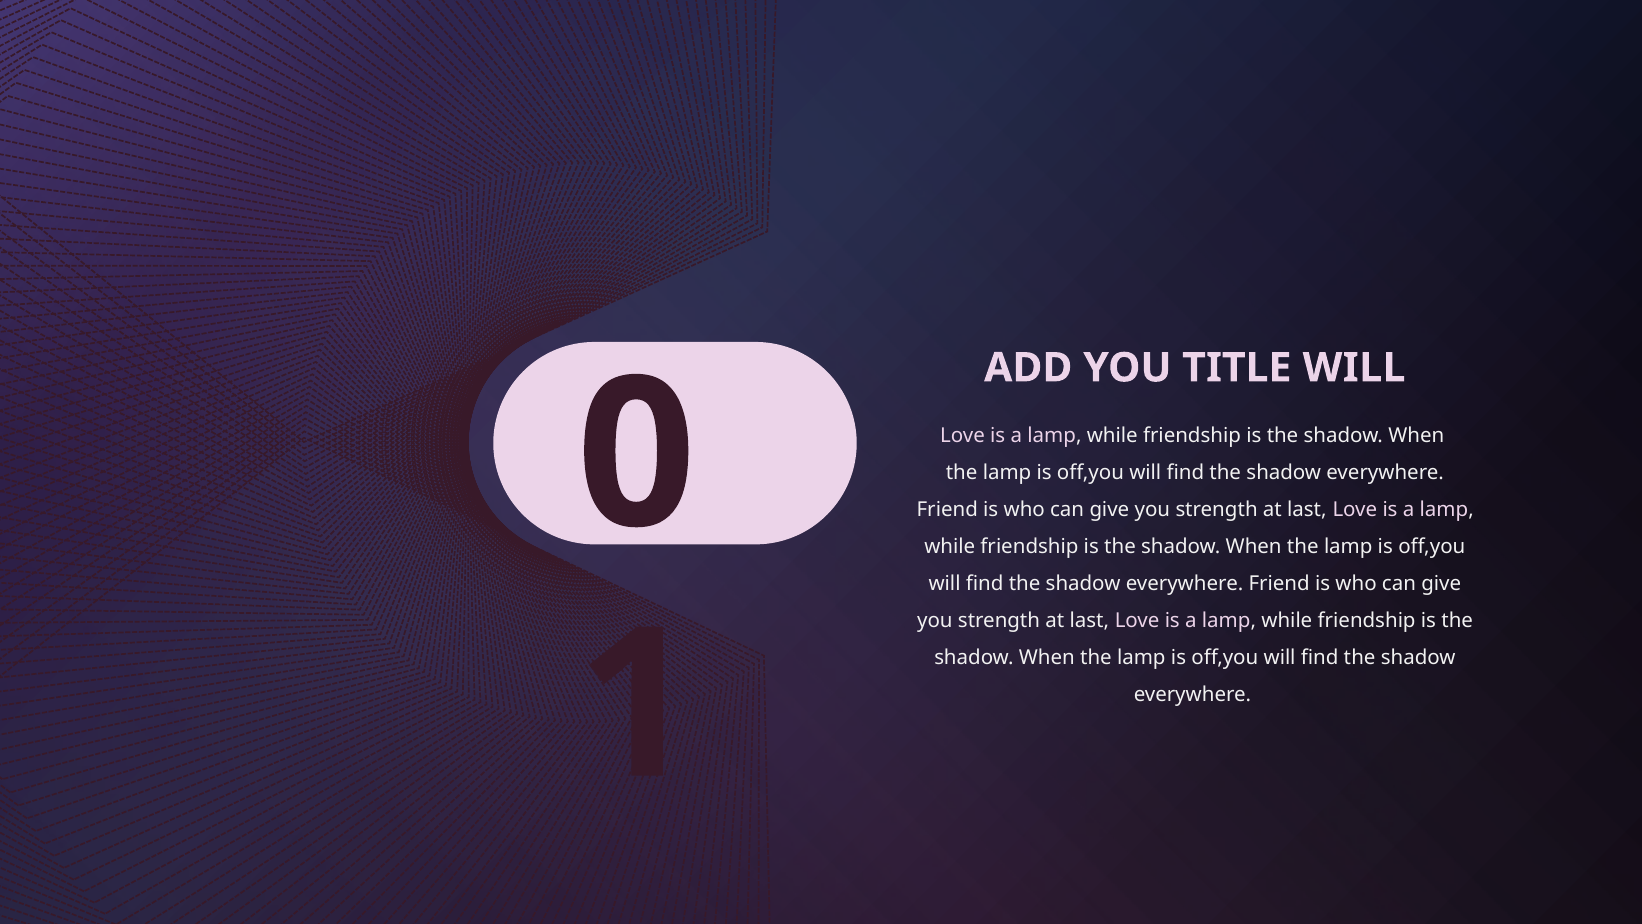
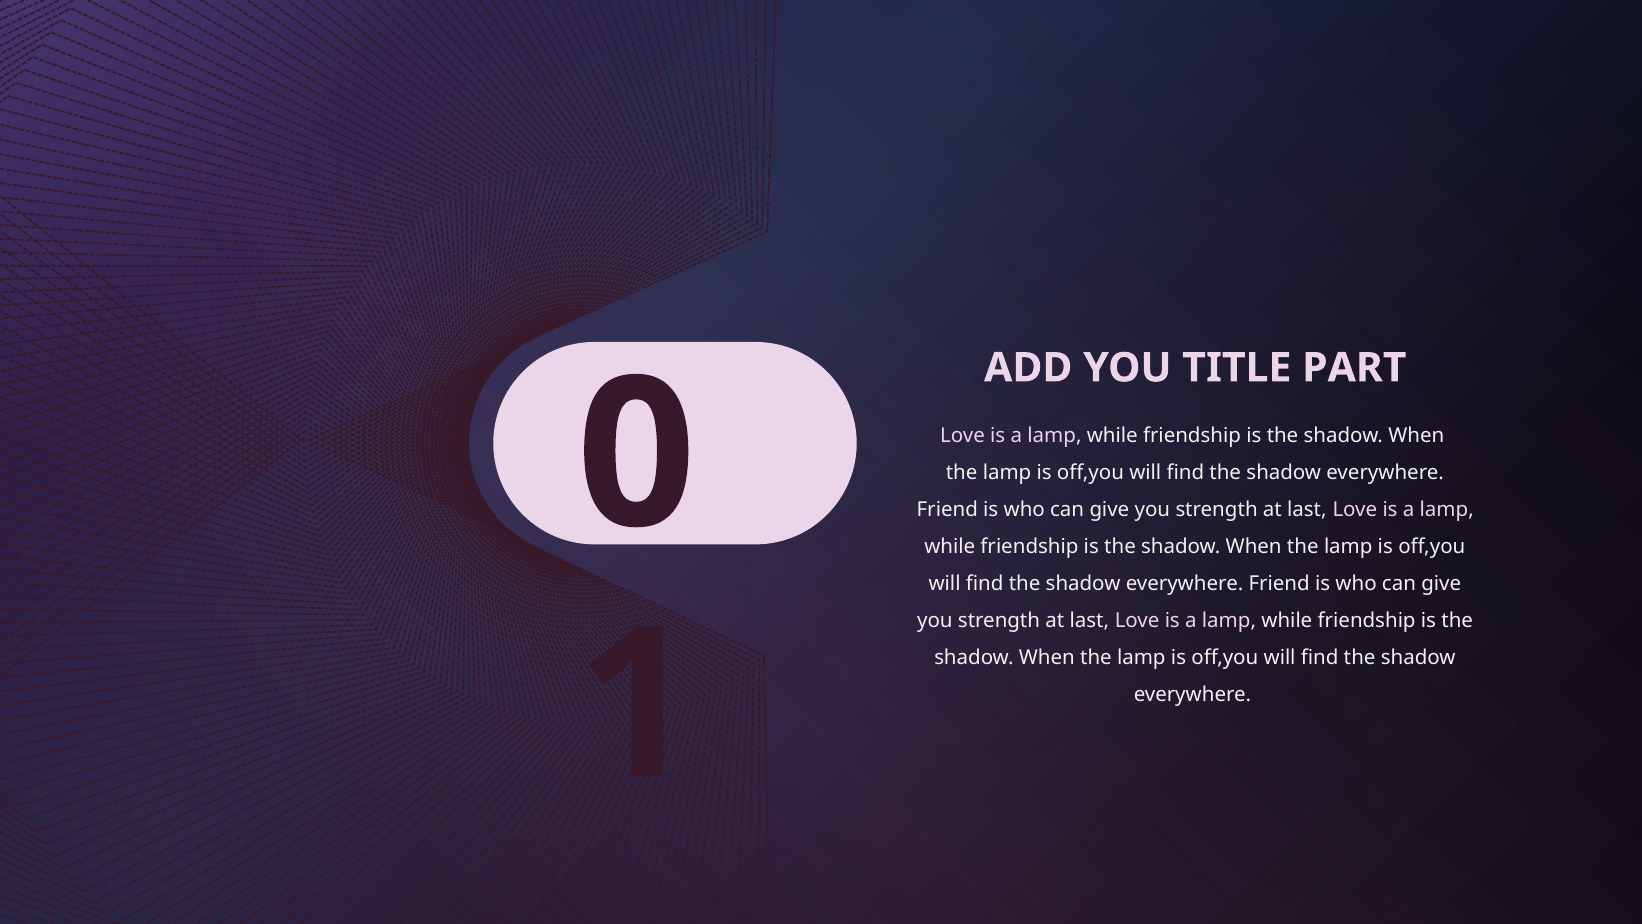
TITLE WILL: WILL -> PART
